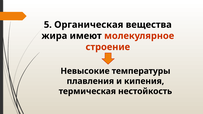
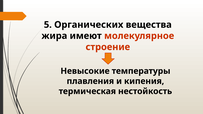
Органическая: Органическая -> Органических
